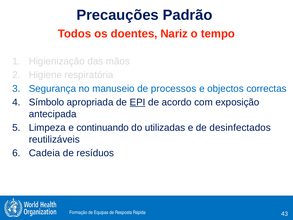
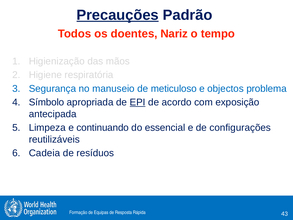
Precauções underline: none -> present
processos: processos -> meticuloso
correctas: correctas -> problema
utilizadas: utilizadas -> essencial
desinfectados: desinfectados -> configurações
